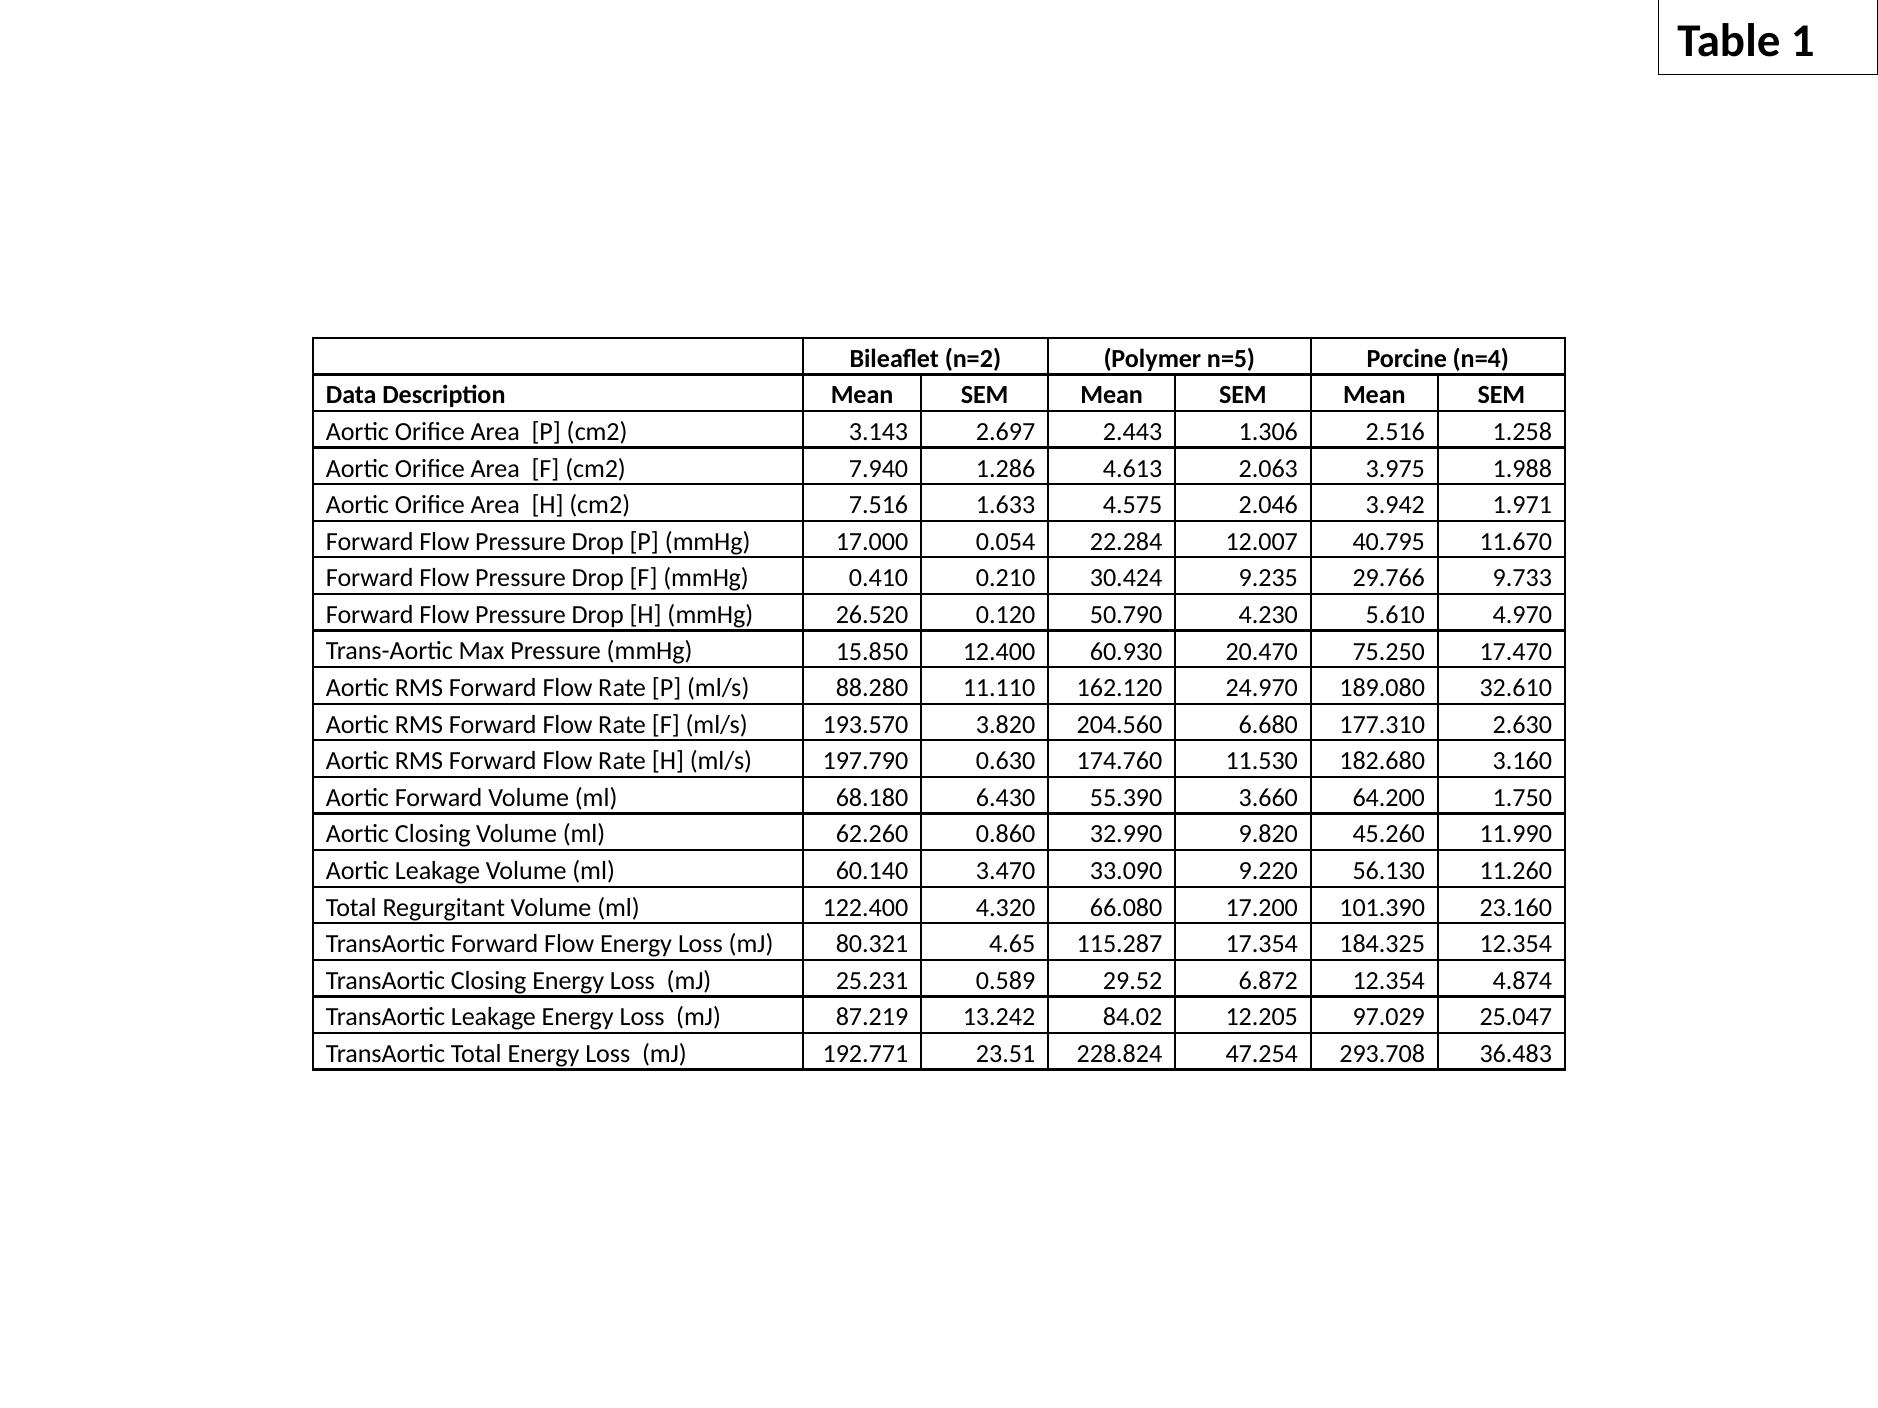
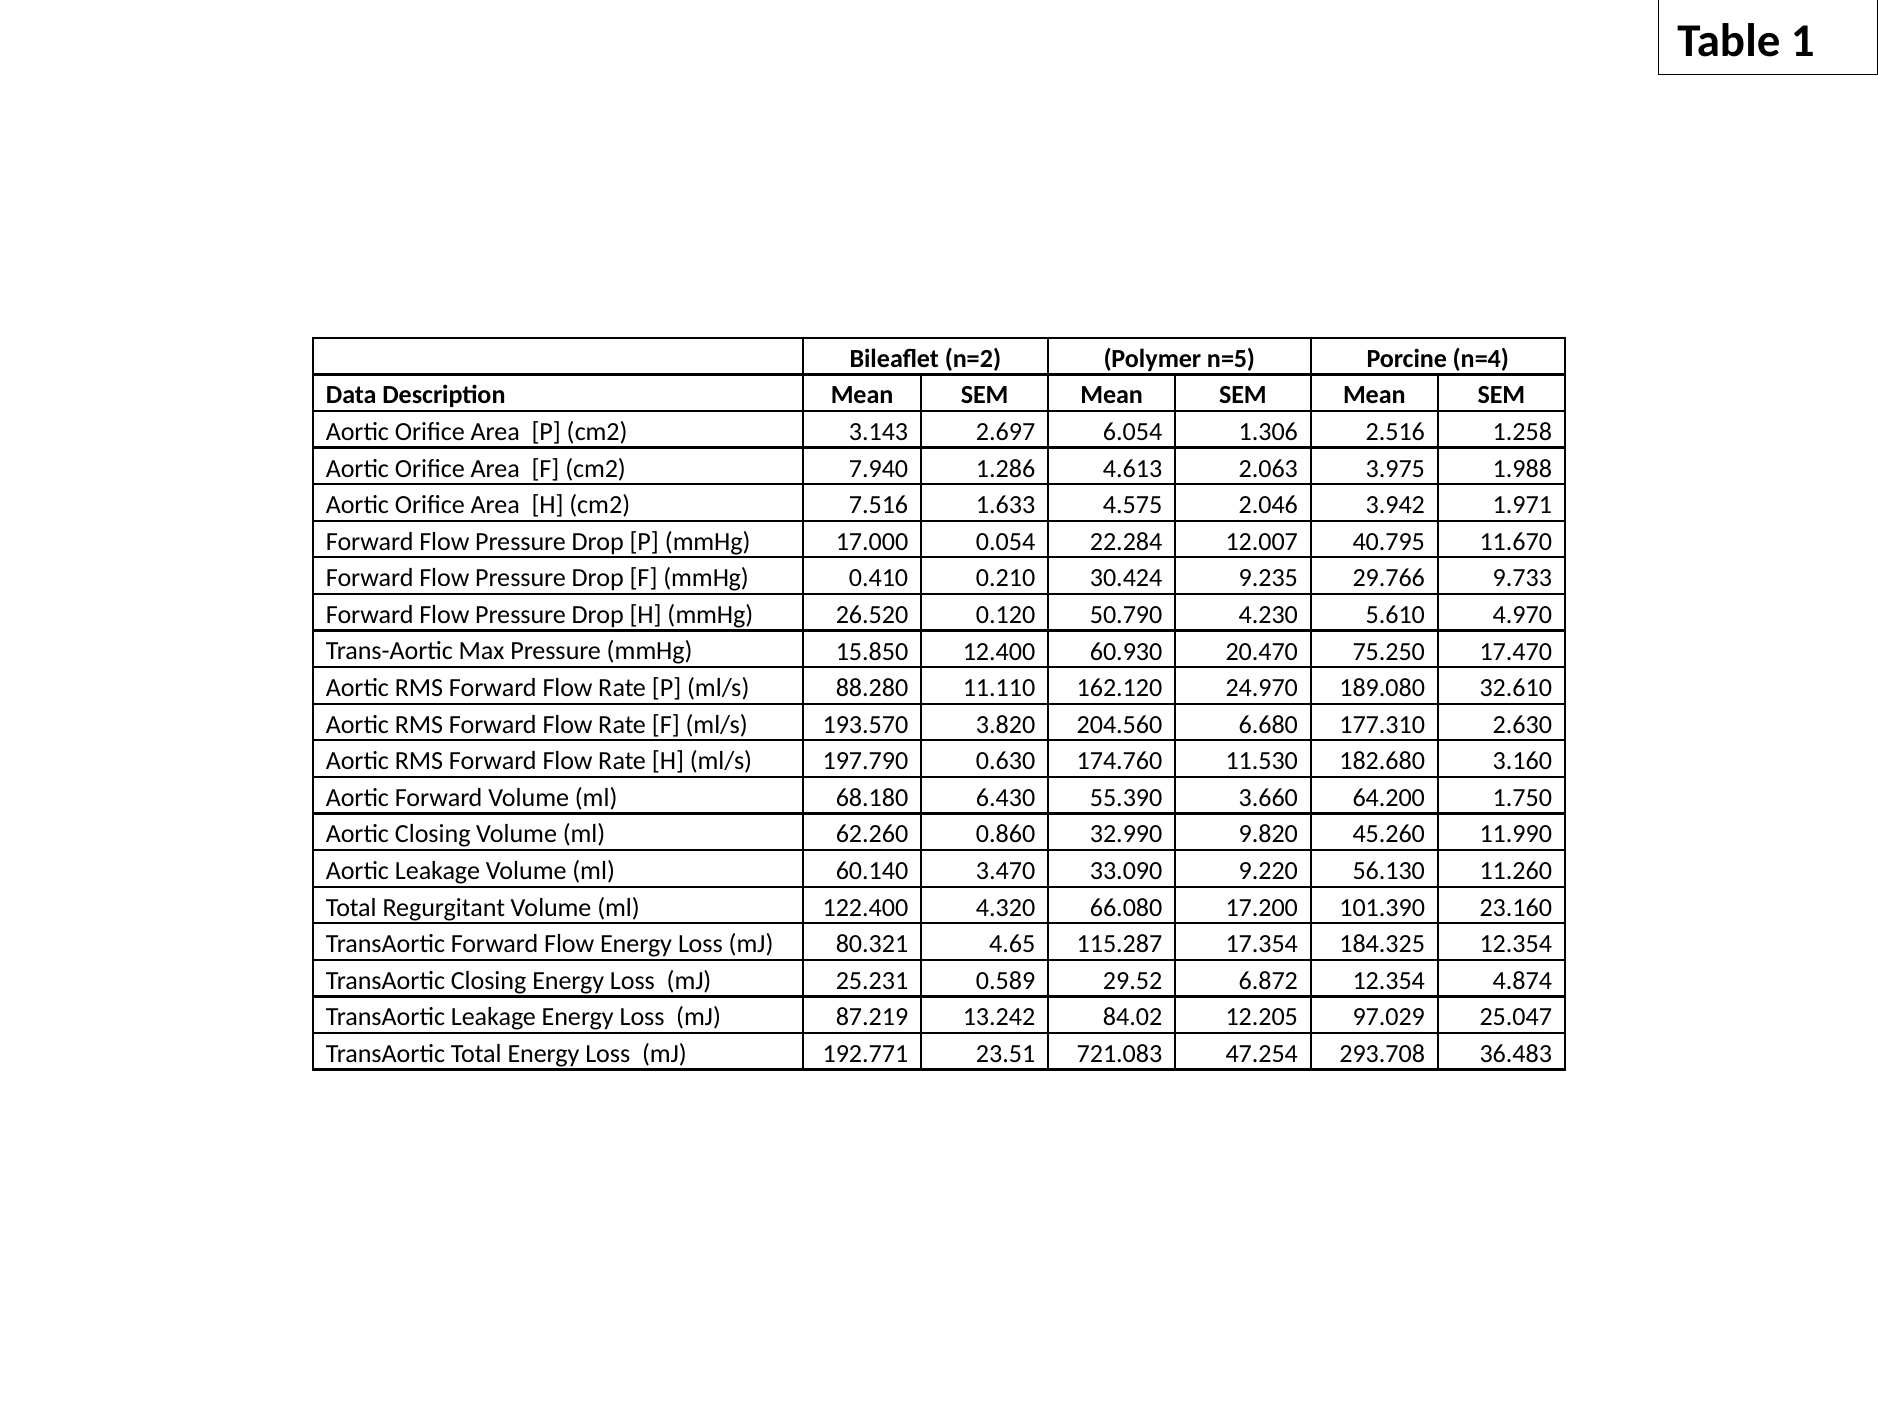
2.443: 2.443 -> 6.054
228.824: 228.824 -> 721.083
